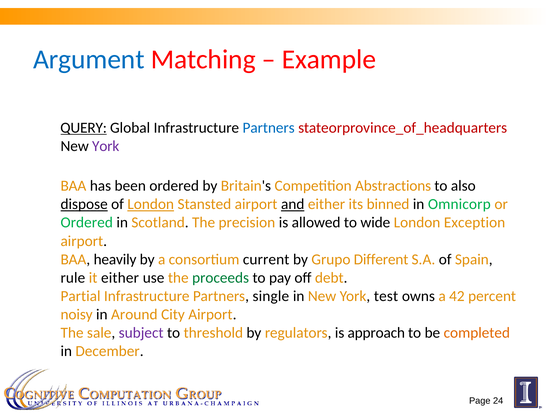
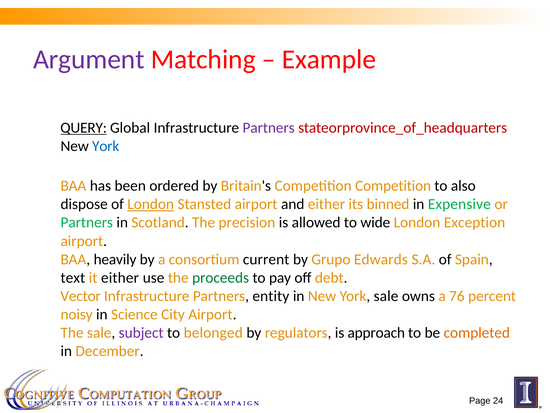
Argument colour: blue -> purple
Partners at (269, 128) colour: blue -> purple
York at (106, 146) colour: purple -> blue
Competition Abstractions: Abstractions -> Competition
dispose underline: present -> none
and underline: present -> none
Omnicorp: Omnicorp -> Expensive
Ordered at (87, 222): Ordered -> Partners
Different: Different -> Edwards
rule: rule -> text
Partial: Partial -> Vector
single: single -> entity
York test: test -> sale
42: 42 -> 76
Around: Around -> Science
threshold: threshold -> belonged
